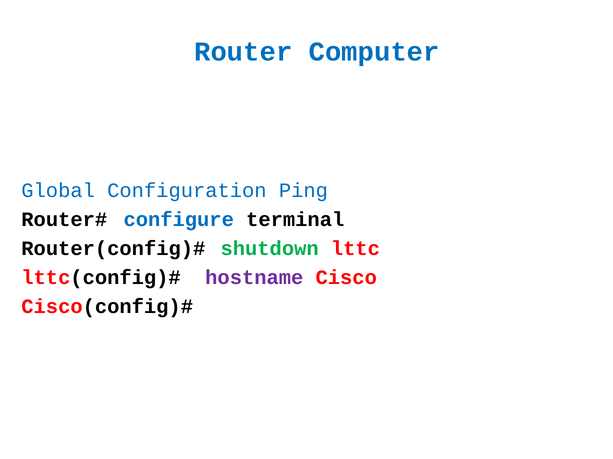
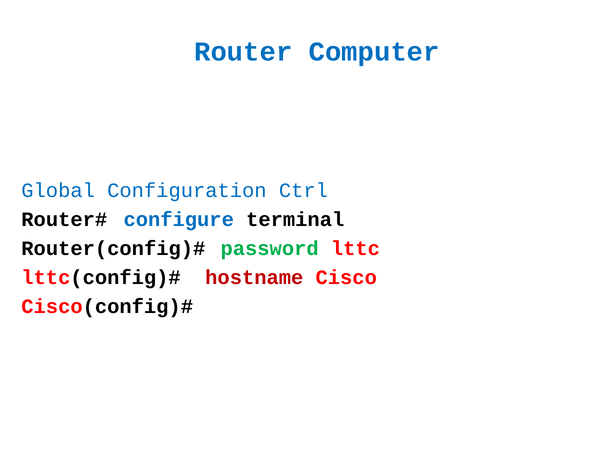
Ping: Ping -> Ctrl
shutdown: shutdown -> password
hostname colour: purple -> red
